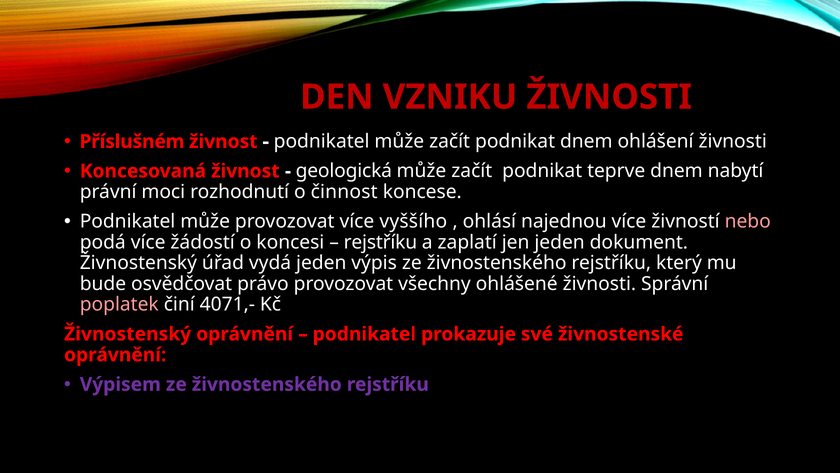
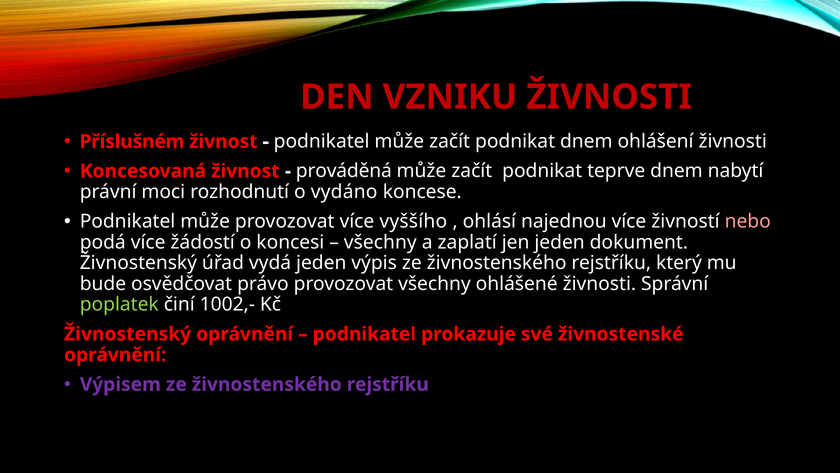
geologická: geologická -> prováděná
činnost: činnost -> vydáno
rejstříku at (380, 242): rejstříku -> všechny
poplatek colour: pink -> light green
4071,-: 4071,- -> 1002,-
